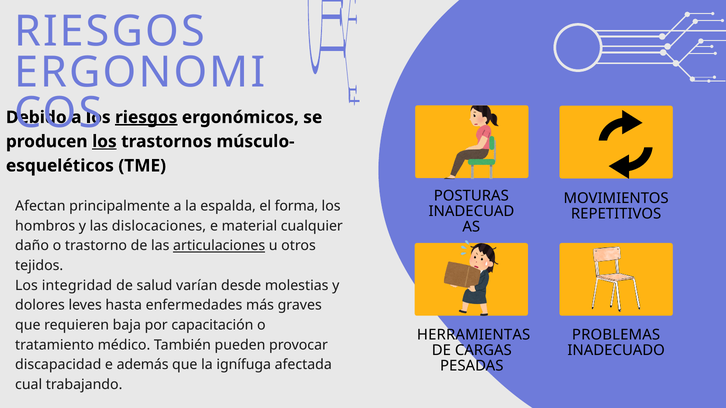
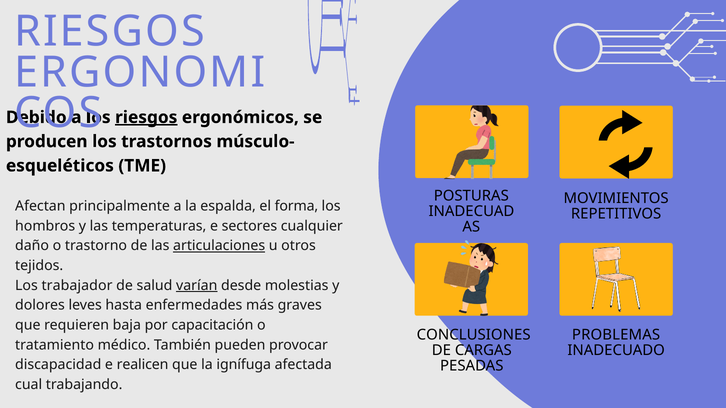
los at (104, 142) underline: present -> none
dislocaciones: dislocaciones -> temperaturas
material: material -> sectores
integridad: integridad -> trabajador
varían underline: none -> present
HERRAMIENTAS: HERRAMIENTAS -> CONCLUSIONES
además: además -> realicen
